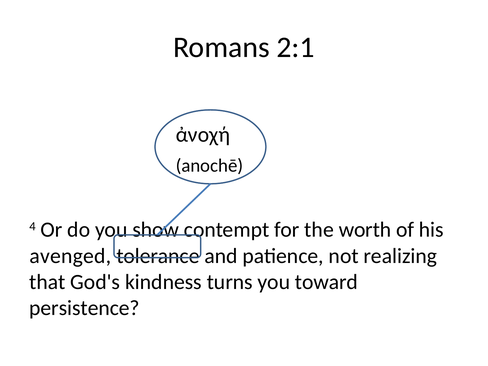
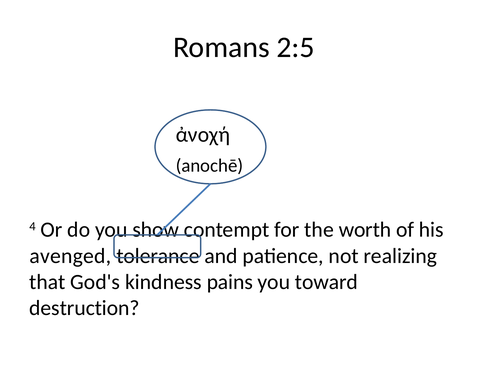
2:1: 2:1 -> 2:5
turns: turns -> pains
persistence: persistence -> destruction
